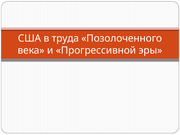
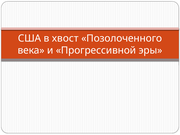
труда: труда -> хвост
